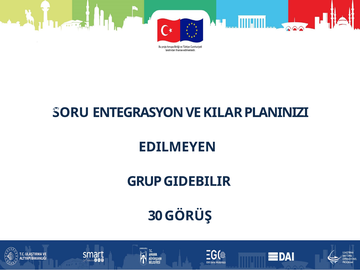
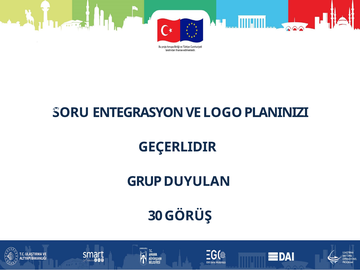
KILAR: KILAR -> LOGO
EDILMEYEN: EDILMEYEN -> GEÇERLIDIR
GIDEBILIR: GIDEBILIR -> DUYULAN
